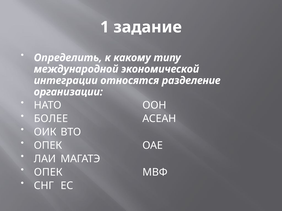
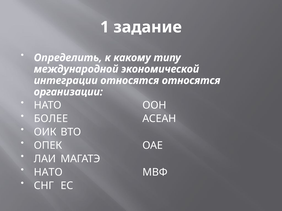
относятся разделение: разделение -> относятся
ОПЕК at (48, 173): ОПЕК -> НАТО
